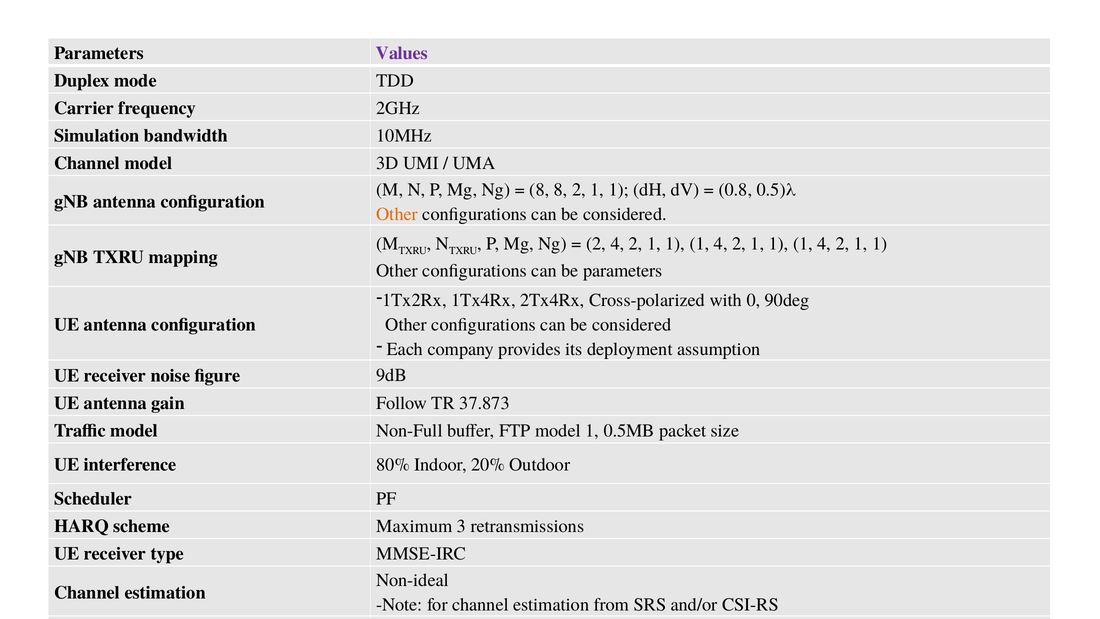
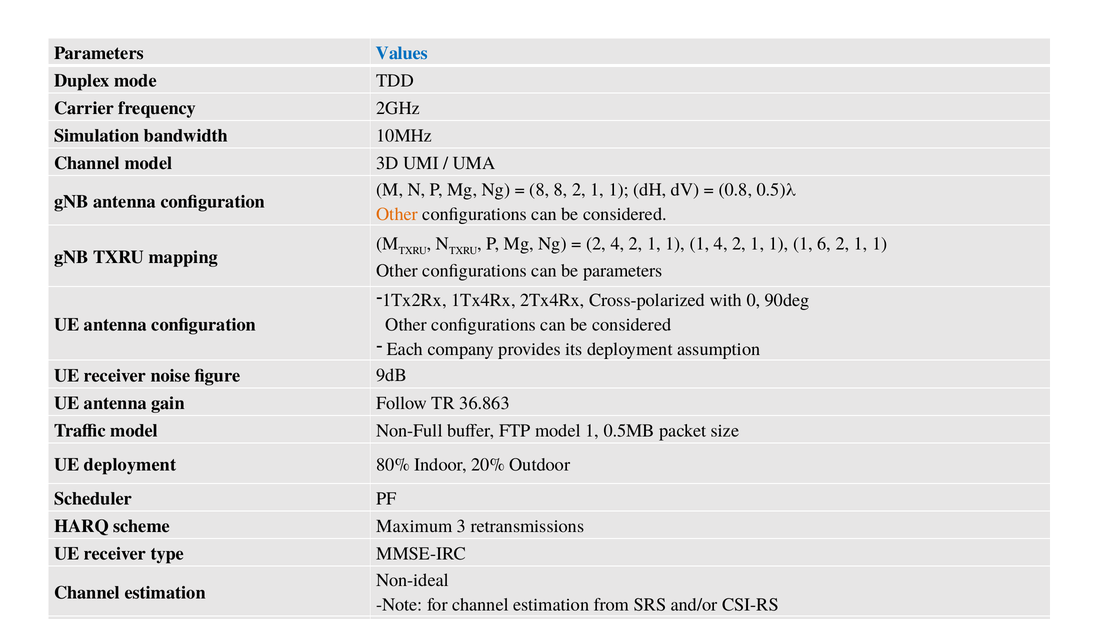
Values colour: purple -> blue
4 at (824, 244): 4 -> 6
37.873: 37.873 -> 36.863
UE interference: interference -> deployment
